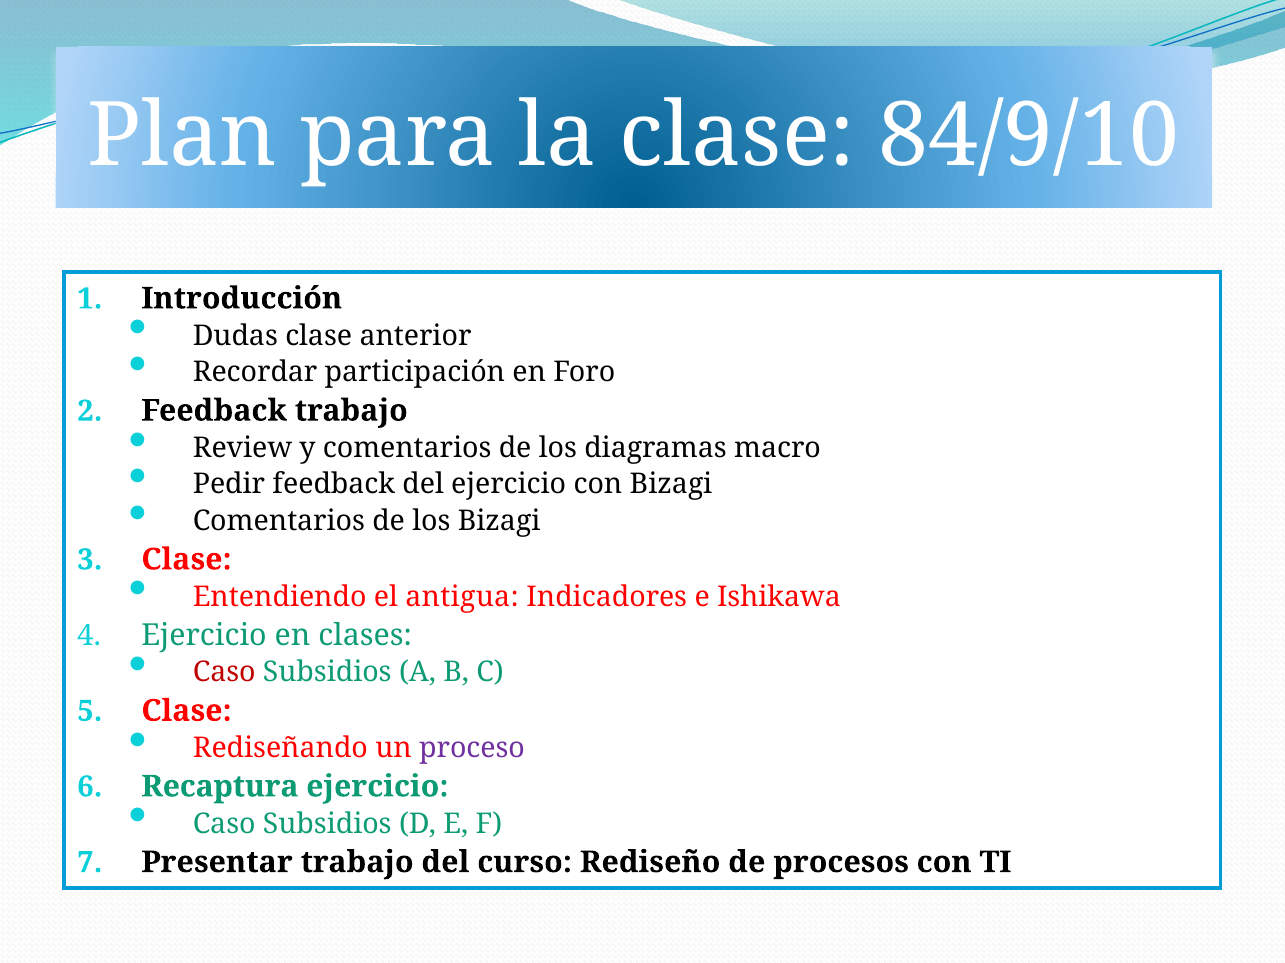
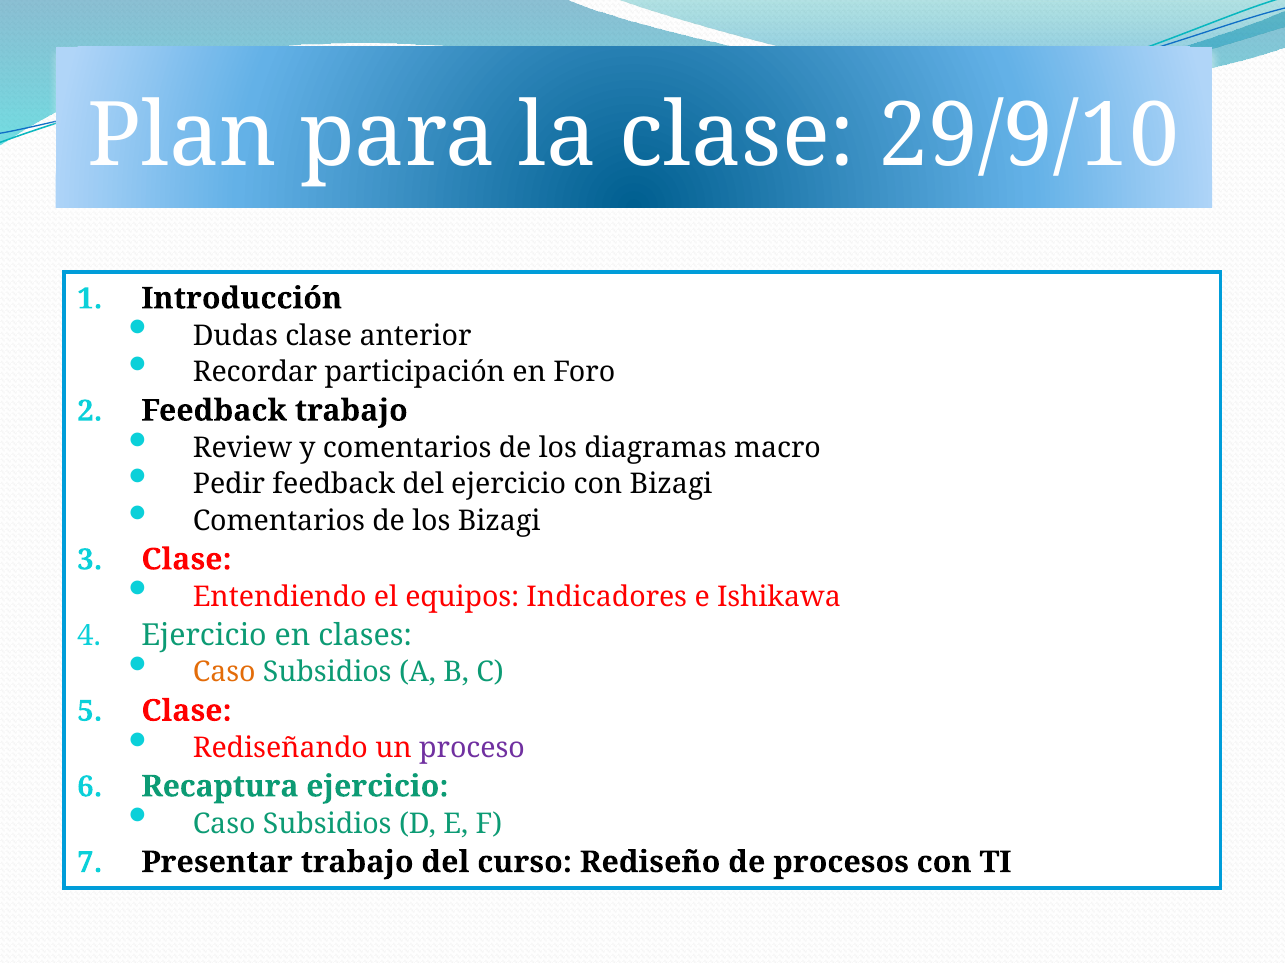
84/9/10: 84/9/10 -> 29/9/10
antigua: antigua -> equipos
Caso at (224, 673) colour: red -> orange
